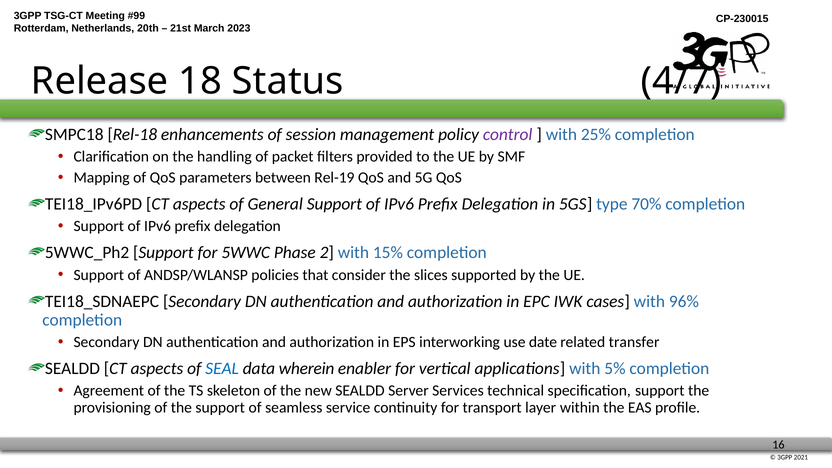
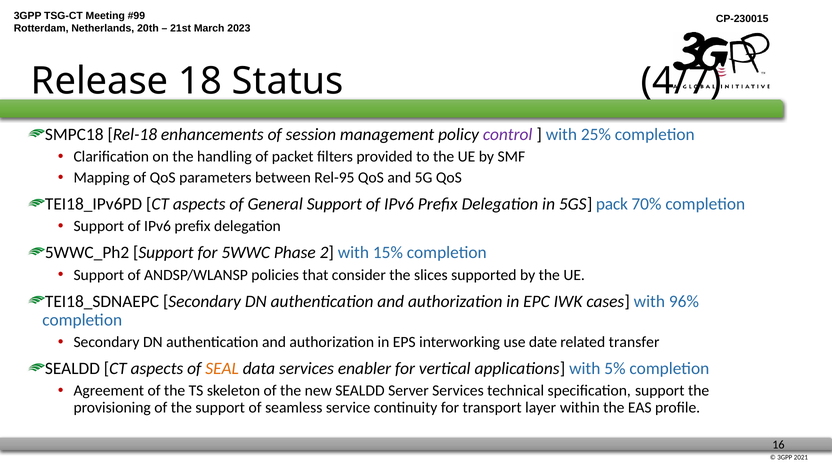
Rel-19: Rel-19 -> Rel-95
type: type -> pack
SEAL colour: blue -> orange
data wherein: wherein -> services
